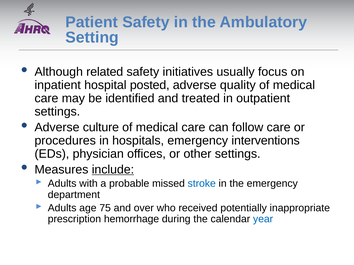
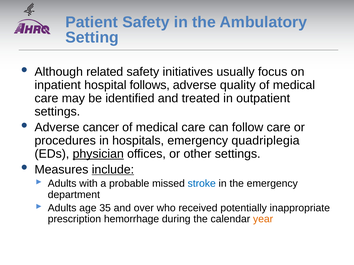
posted: posted -> follows
culture: culture -> cancer
interventions: interventions -> quadriplegia
physician underline: none -> present
75: 75 -> 35
year colour: blue -> orange
